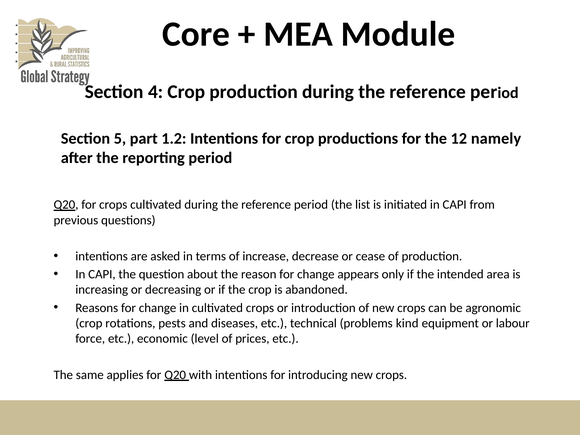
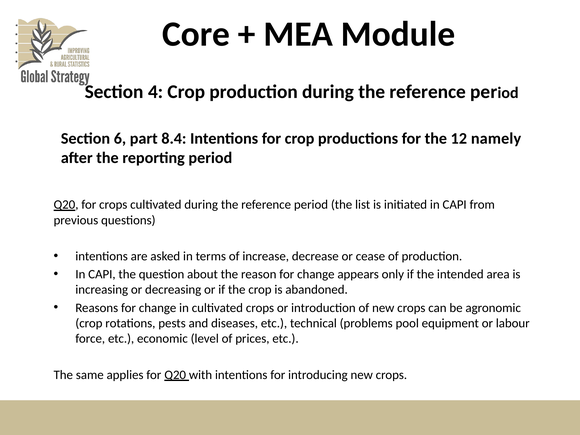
5: 5 -> 6
1.2: 1.2 -> 8.4
kind: kind -> pool
